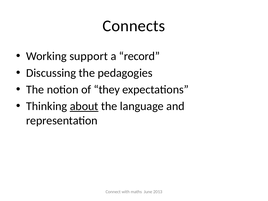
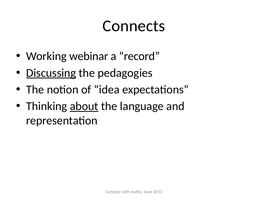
support: support -> webinar
Discussing underline: none -> present
they: they -> idea
